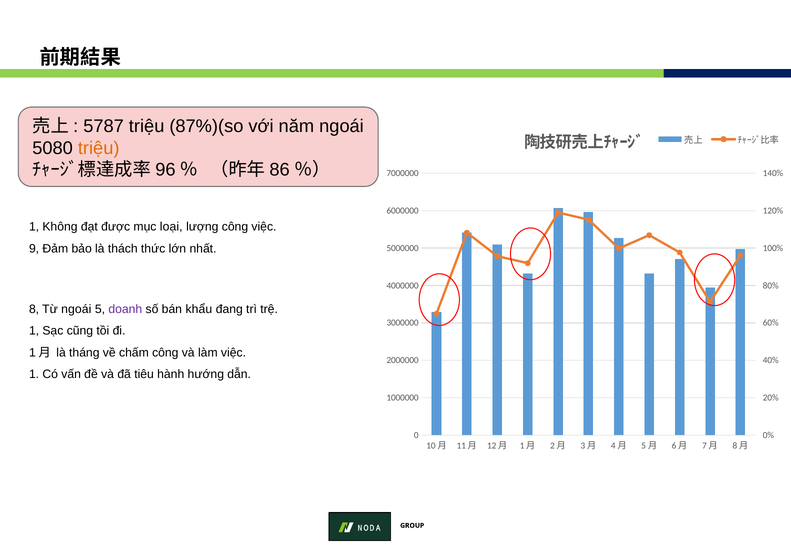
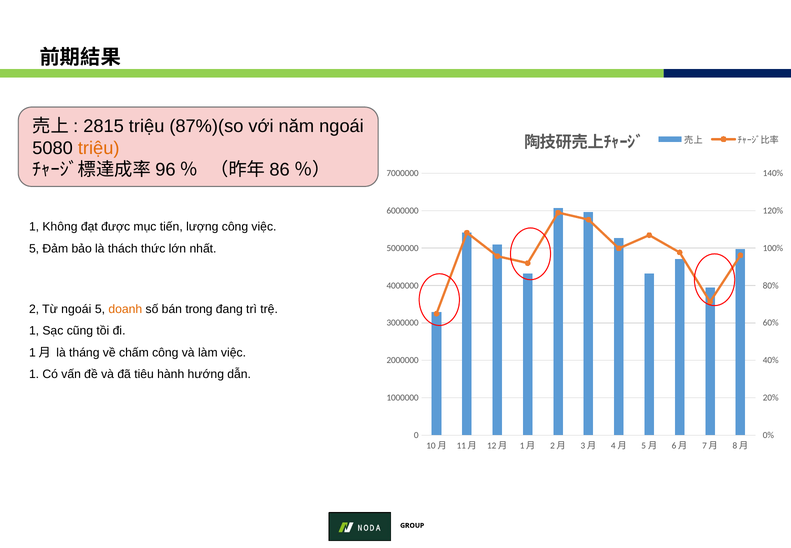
5787: 5787 -> 2815
loại: loại -> tiến
9 at (34, 248): 9 -> 5
8: 8 -> 2
doanh colour: purple -> orange
khẩu: khẩu -> trong
